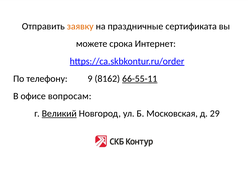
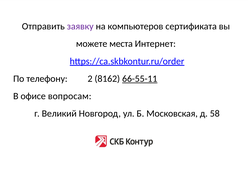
заявку colour: orange -> purple
праздничные: праздничные -> компьютеров
срока: срока -> места
9: 9 -> 2
Великий underline: present -> none
29: 29 -> 58
